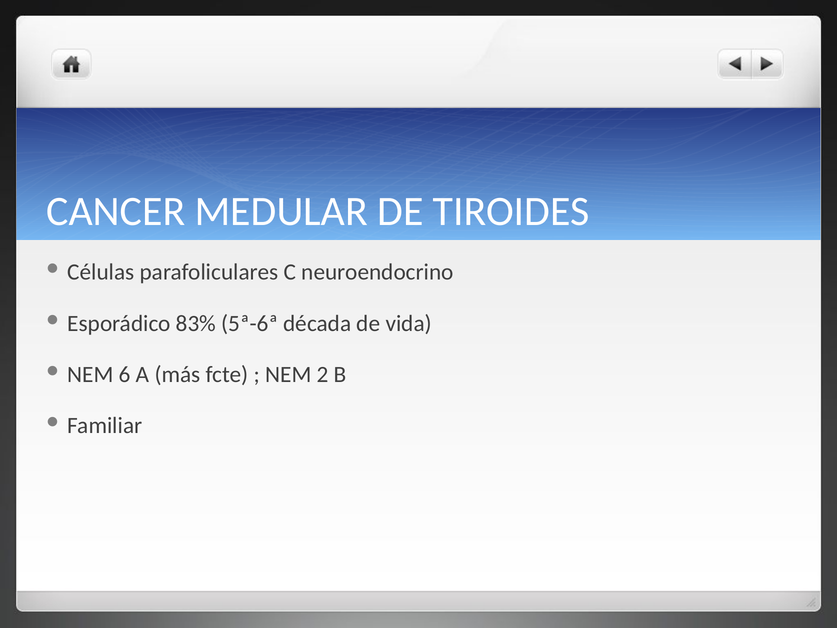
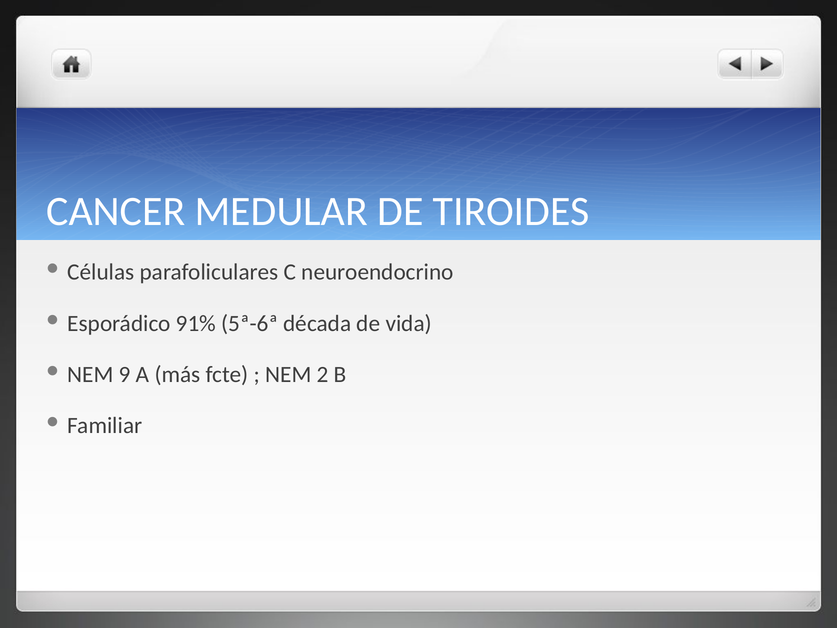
83%: 83% -> 91%
6: 6 -> 9
